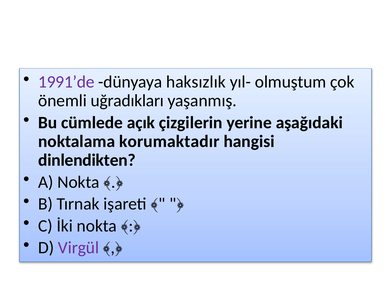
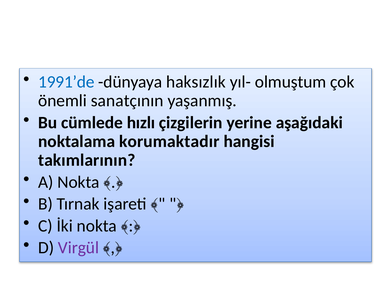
1991’de colour: purple -> blue
uğradıkları: uğradıkları -> sanatçının
açık: açık -> hızlı
dinlendikten: dinlendikten -> takımlarının
